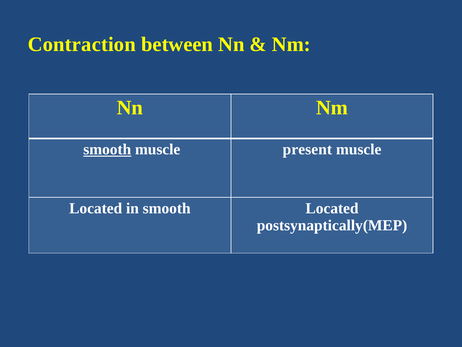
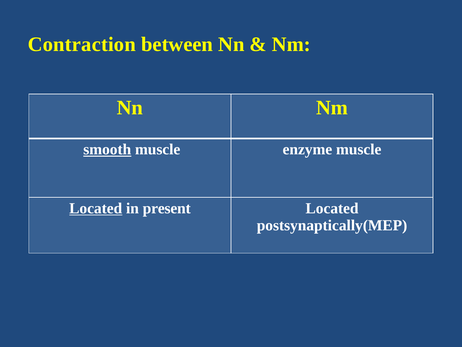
present: present -> enzyme
Located at (96, 208) underline: none -> present
in smooth: smooth -> present
